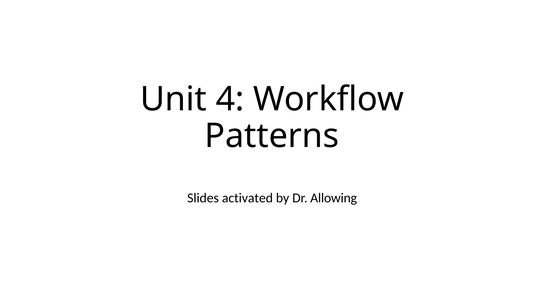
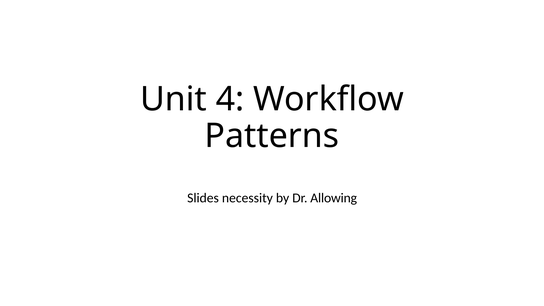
activated: activated -> necessity
